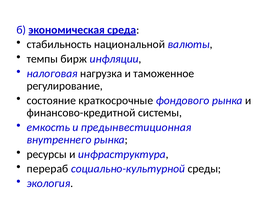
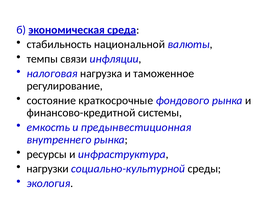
бирж: бирж -> связи
перераб: перераб -> нагрузки
